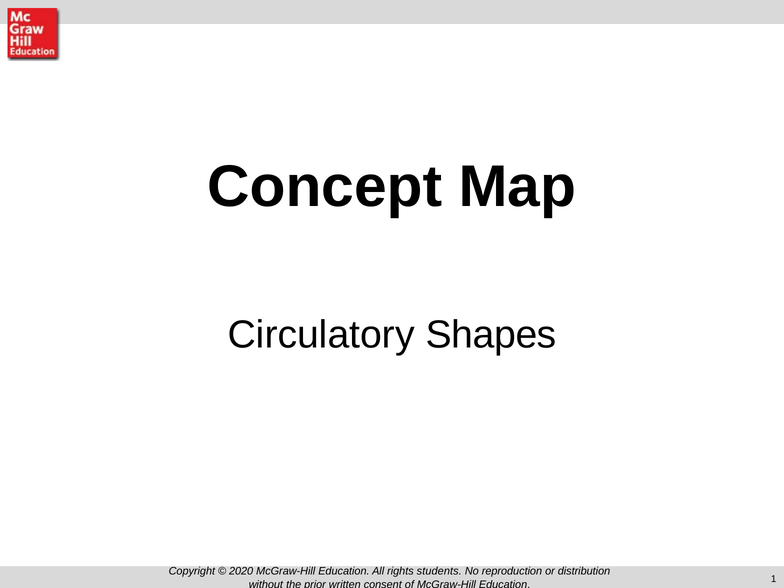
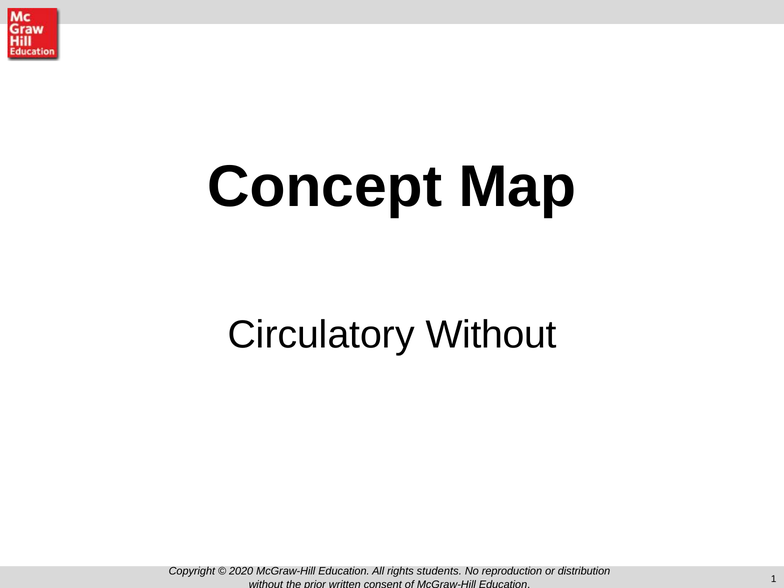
Circulatory Shapes: Shapes -> Without
